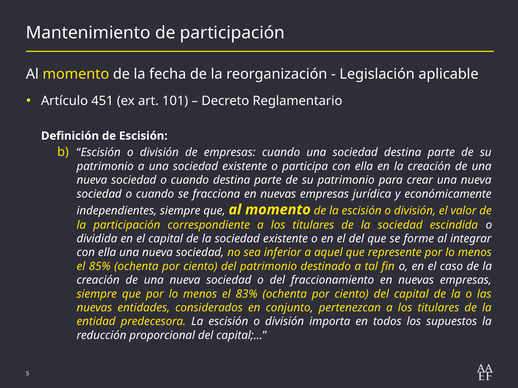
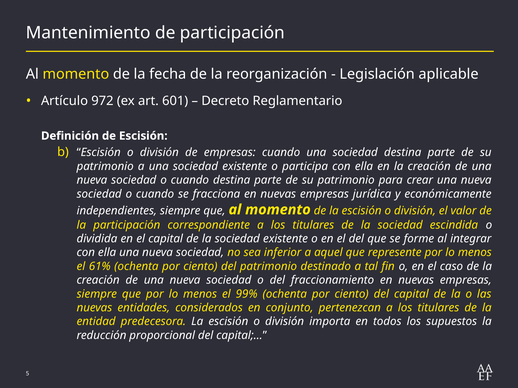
451: 451 -> 972
101: 101 -> 601
85%: 85% -> 61%
83%: 83% -> 99%
